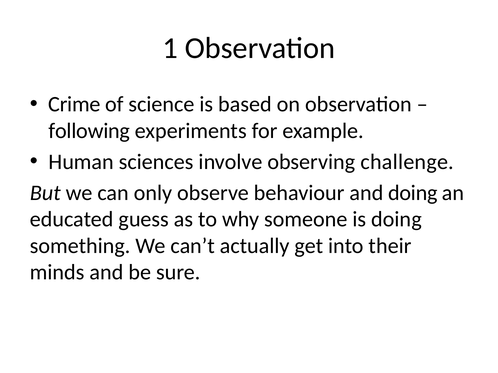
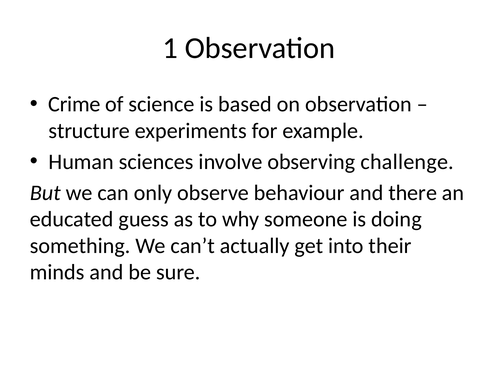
following: following -> structure
and doing: doing -> there
